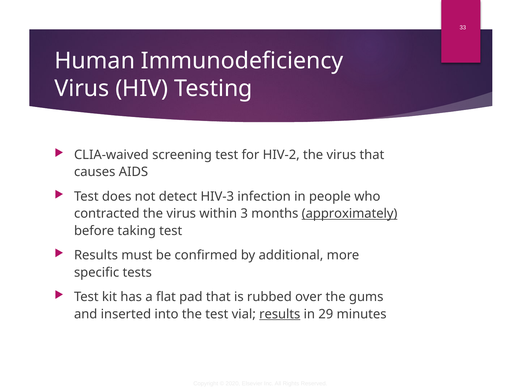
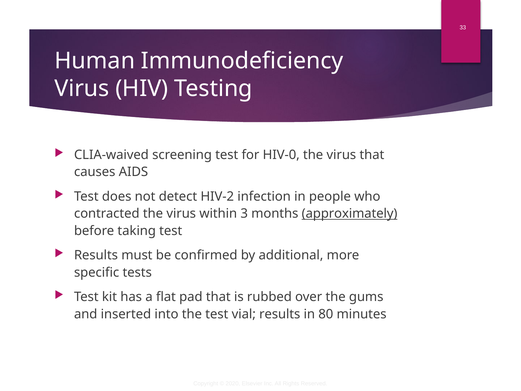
HIV-2: HIV-2 -> HIV-0
HIV-3: HIV-3 -> HIV-2
results at (280, 314) underline: present -> none
29: 29 -> 80
